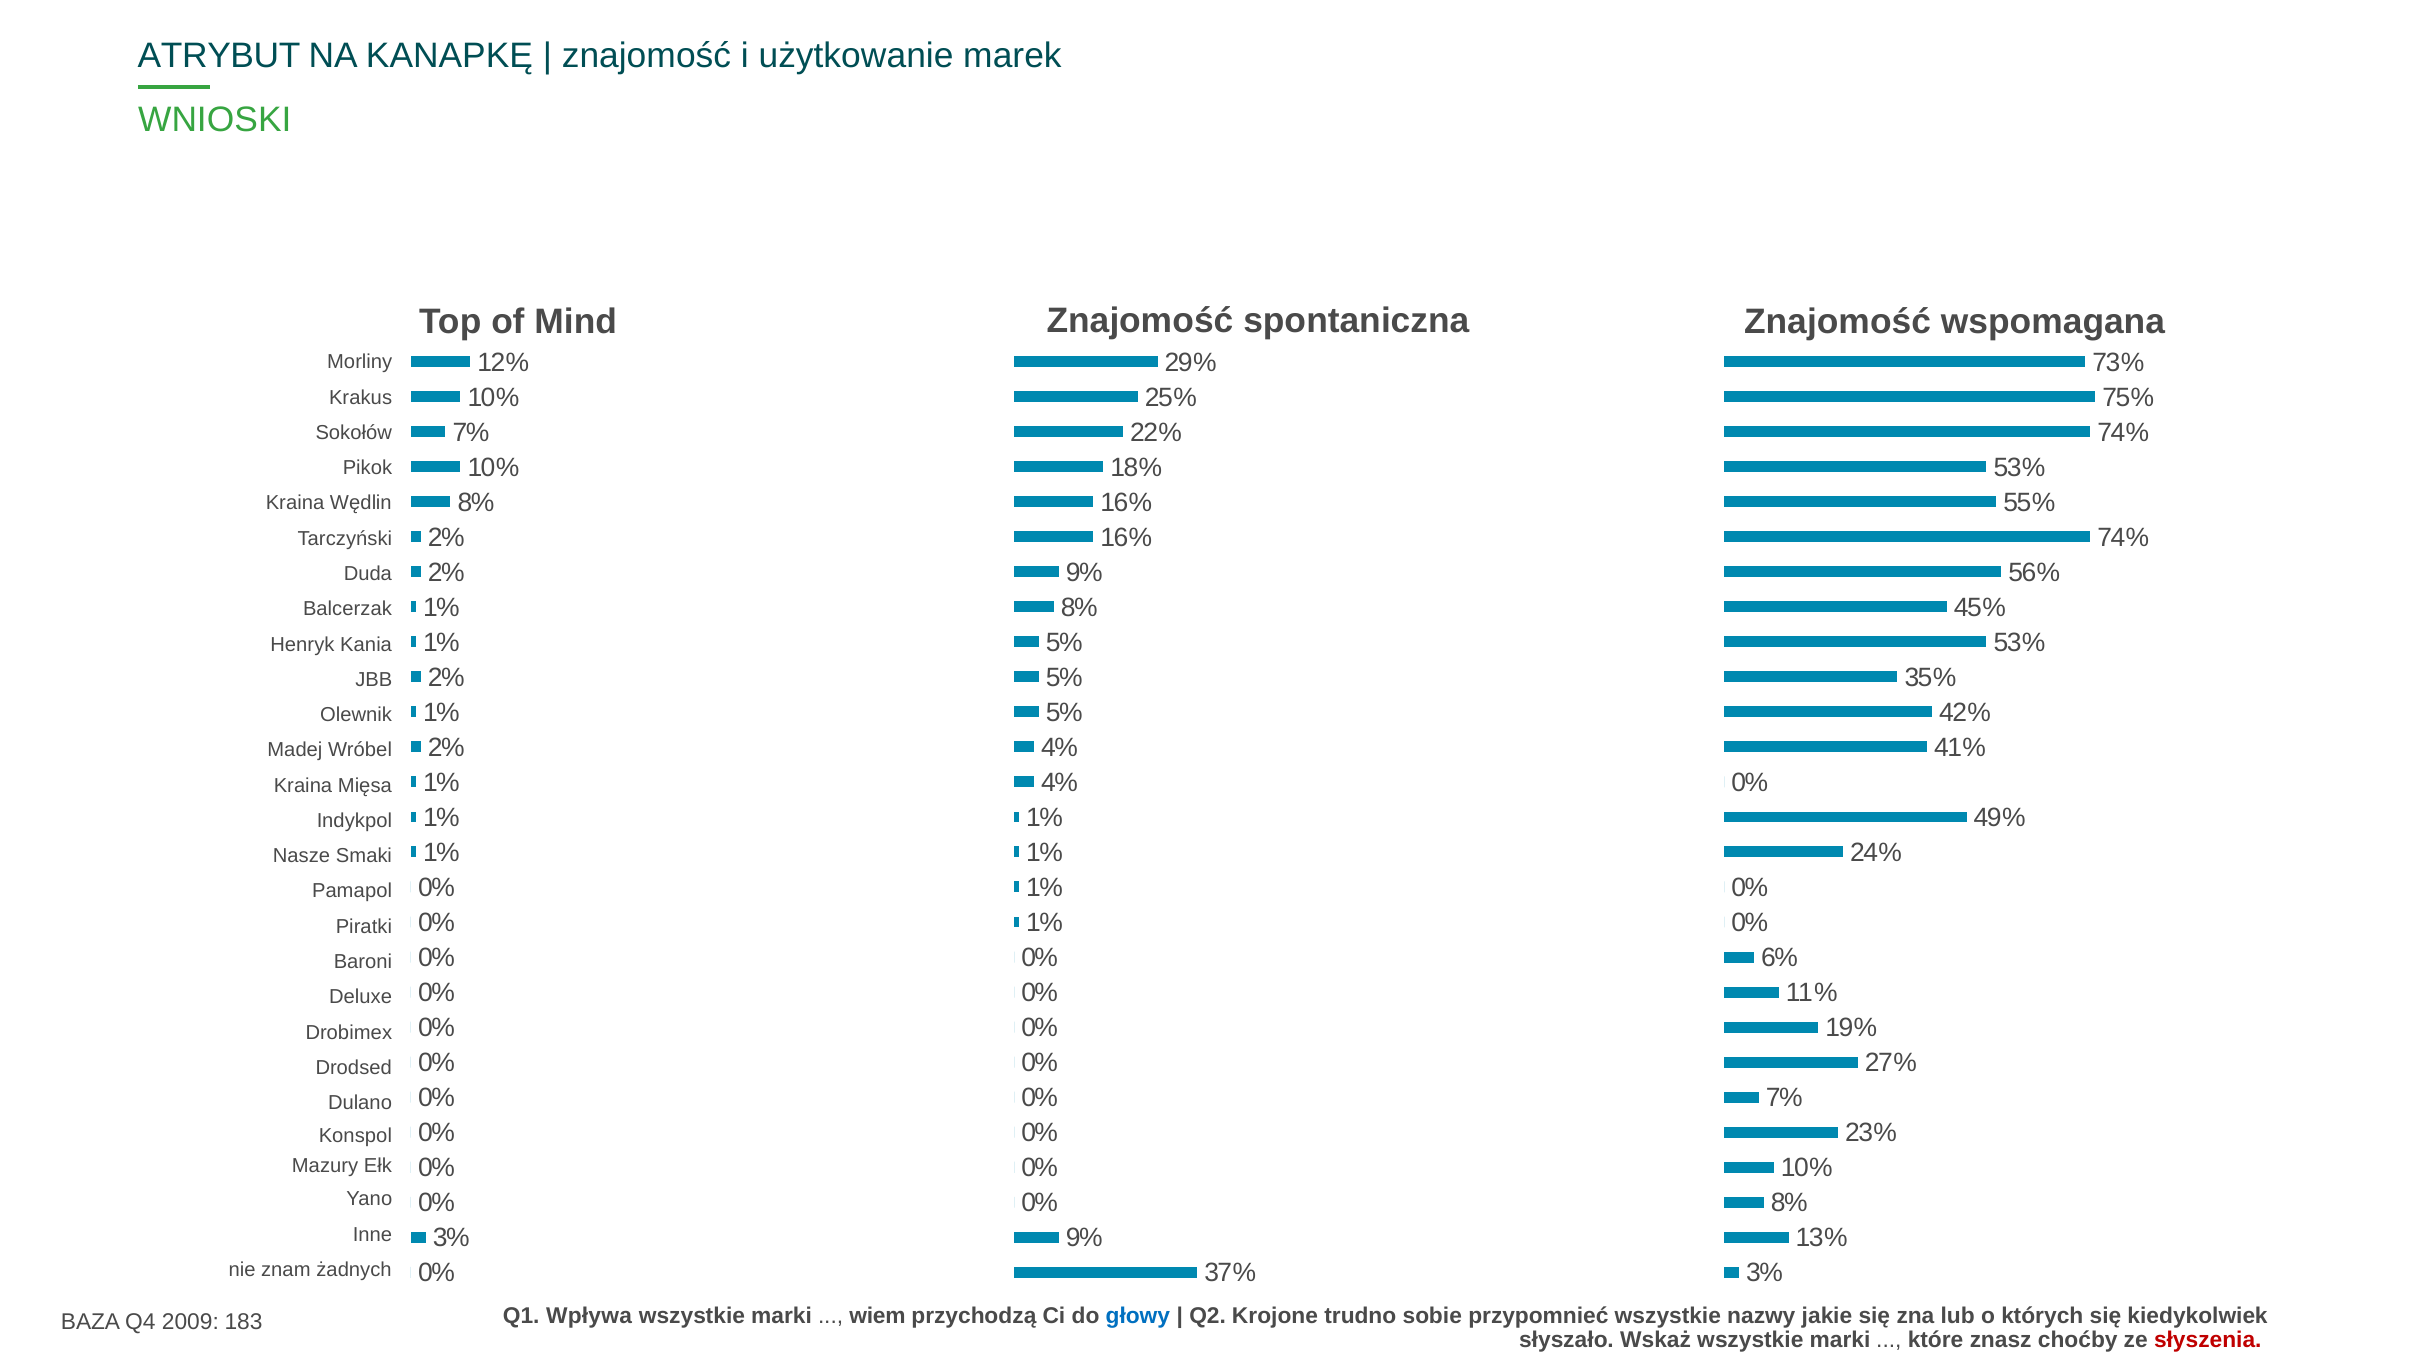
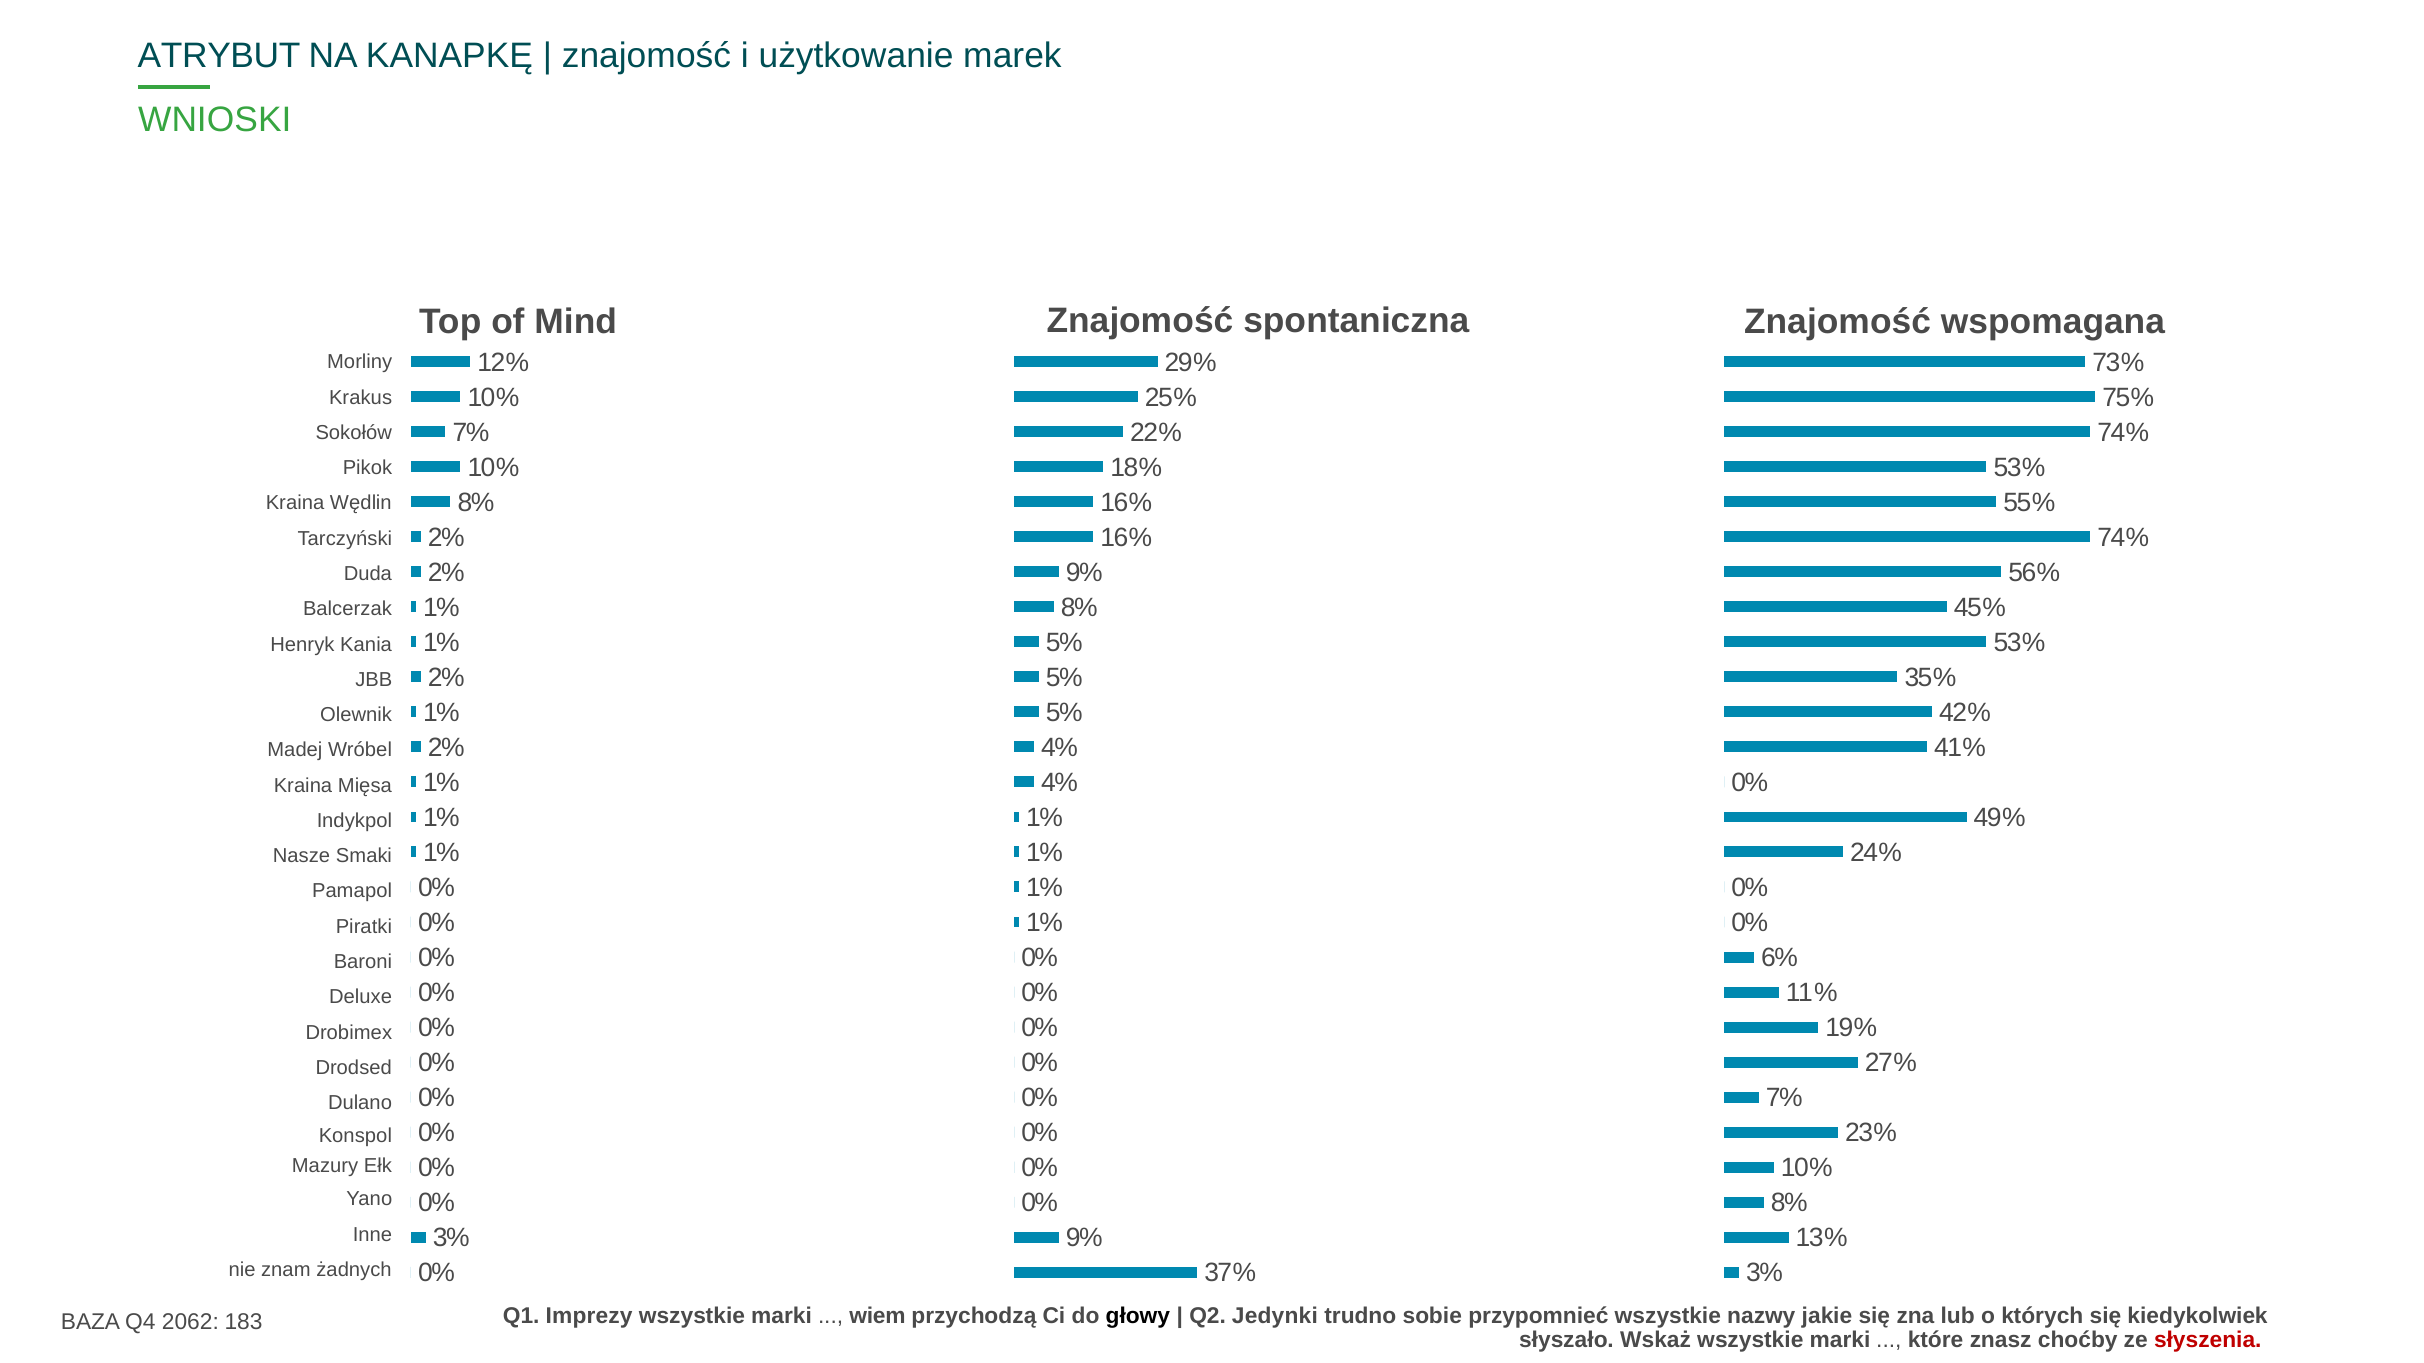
Wpływa: Wpływa -> Imprezy
głowy colour: blue -> black
Krojone: Krojone -> Jedynki
2009: 2009 -> 2062
